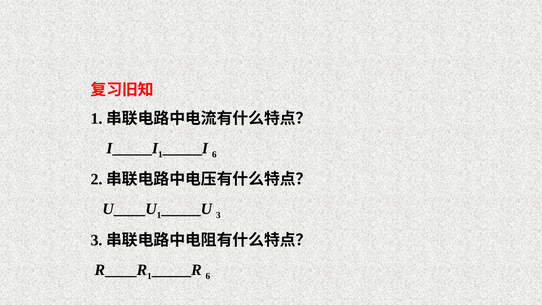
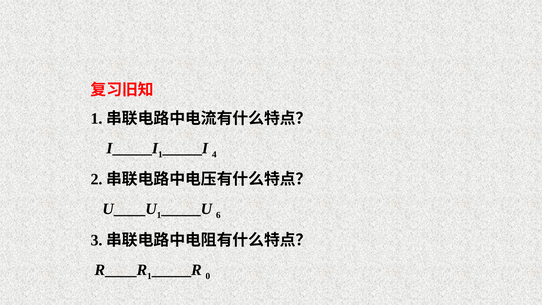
6 at (214, 154): 6 -> 4
3 at (218, 215): 3 -> 6
6 at (208, 276): 6 -> 0
